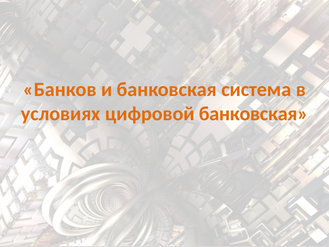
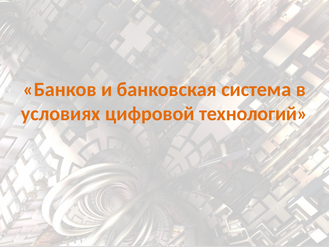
цифровой банковская: банковская -> технологий
